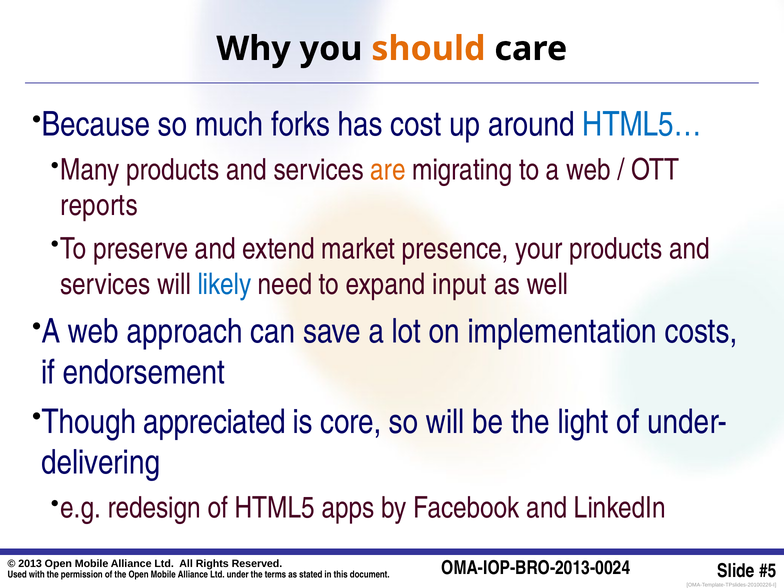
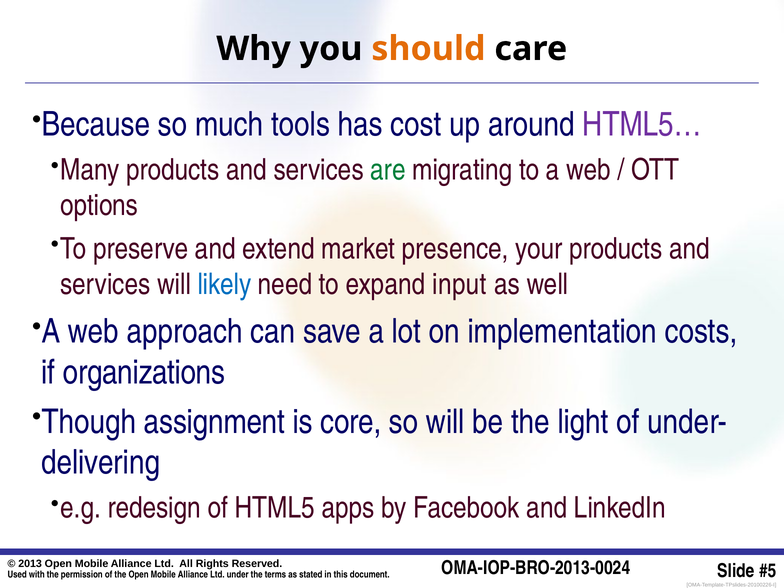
forks: forks -> tools
HTML5… colour: blue -> purple
are colour: orange -> green
reports: reports -> options
endorsement: endorsement -> organizations
appreciated: appreciated -> assignment
